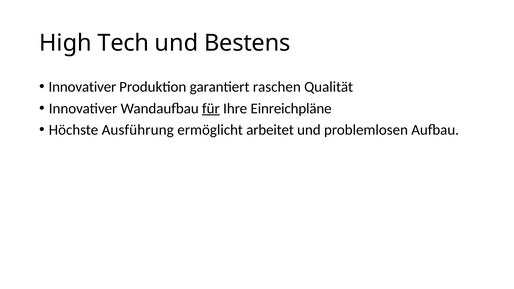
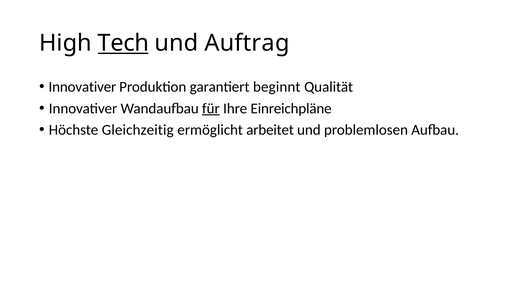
Tech underline: none -> present
Bestens: Bestens -> Auftrag
raschen: raschen -> beginnt
Ausführung: Ausführung -> Gleichzeitig
